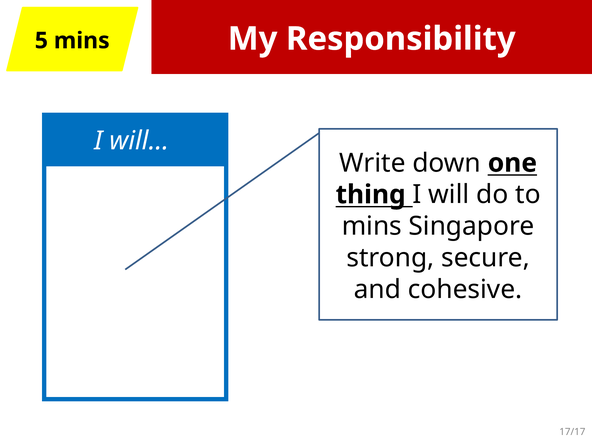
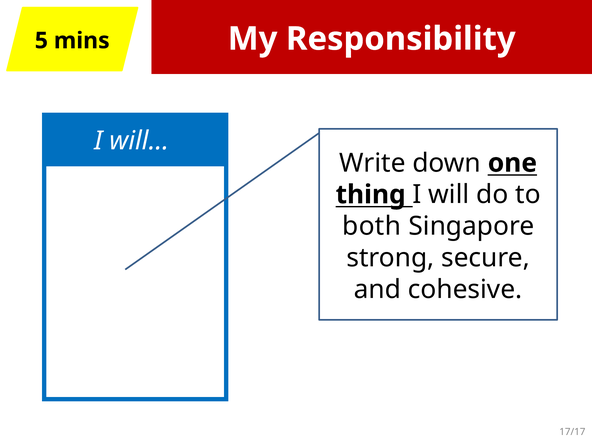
mins at (372, 226): mins -> both
